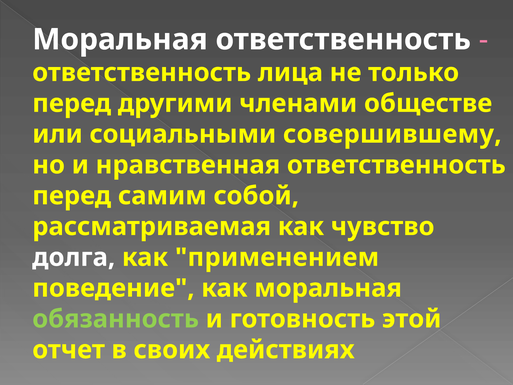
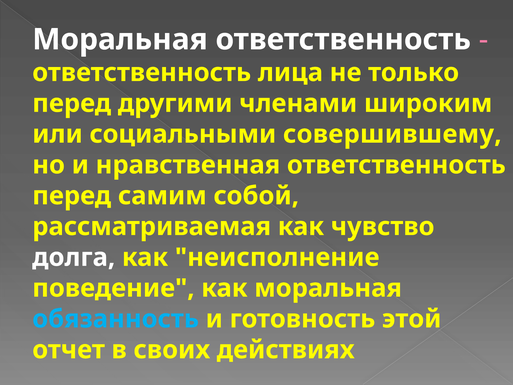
обществе: обществе -> широким
применением: применением -> неисполнение
обязанность colour: light green -> light blue
